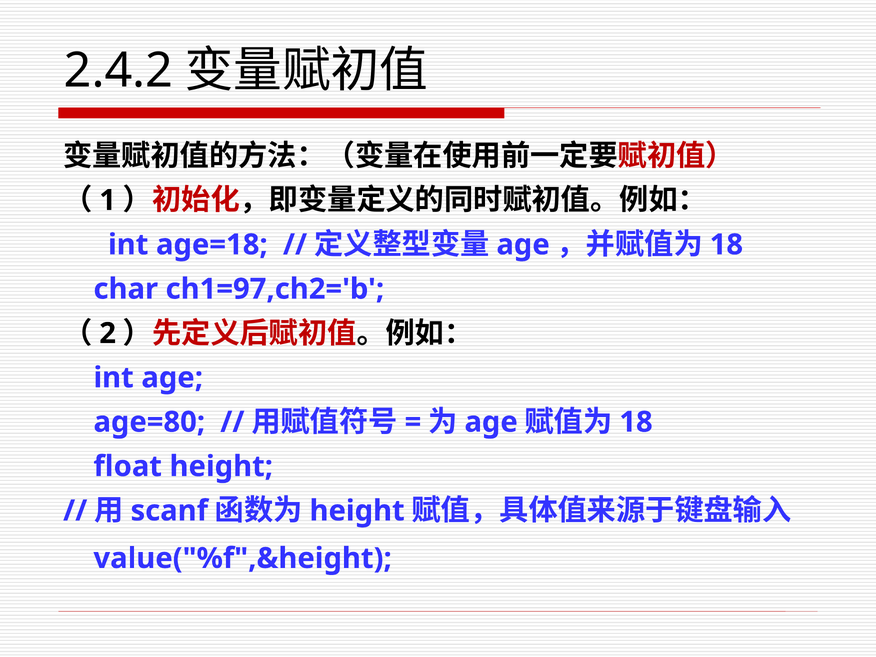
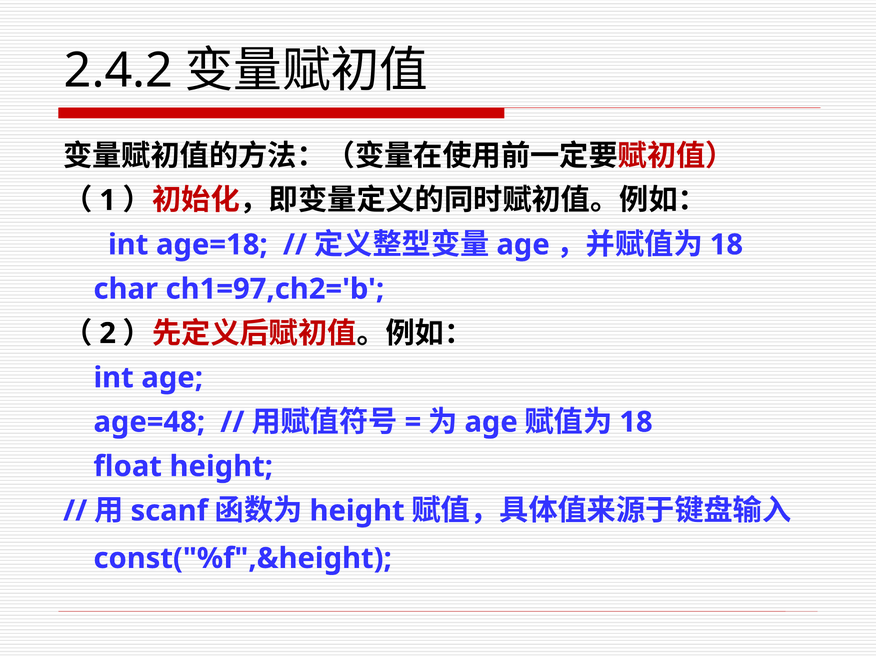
age=80: age=80 -> age=48
value("%f",&height: value("%f",&height -> const("%f",&height
